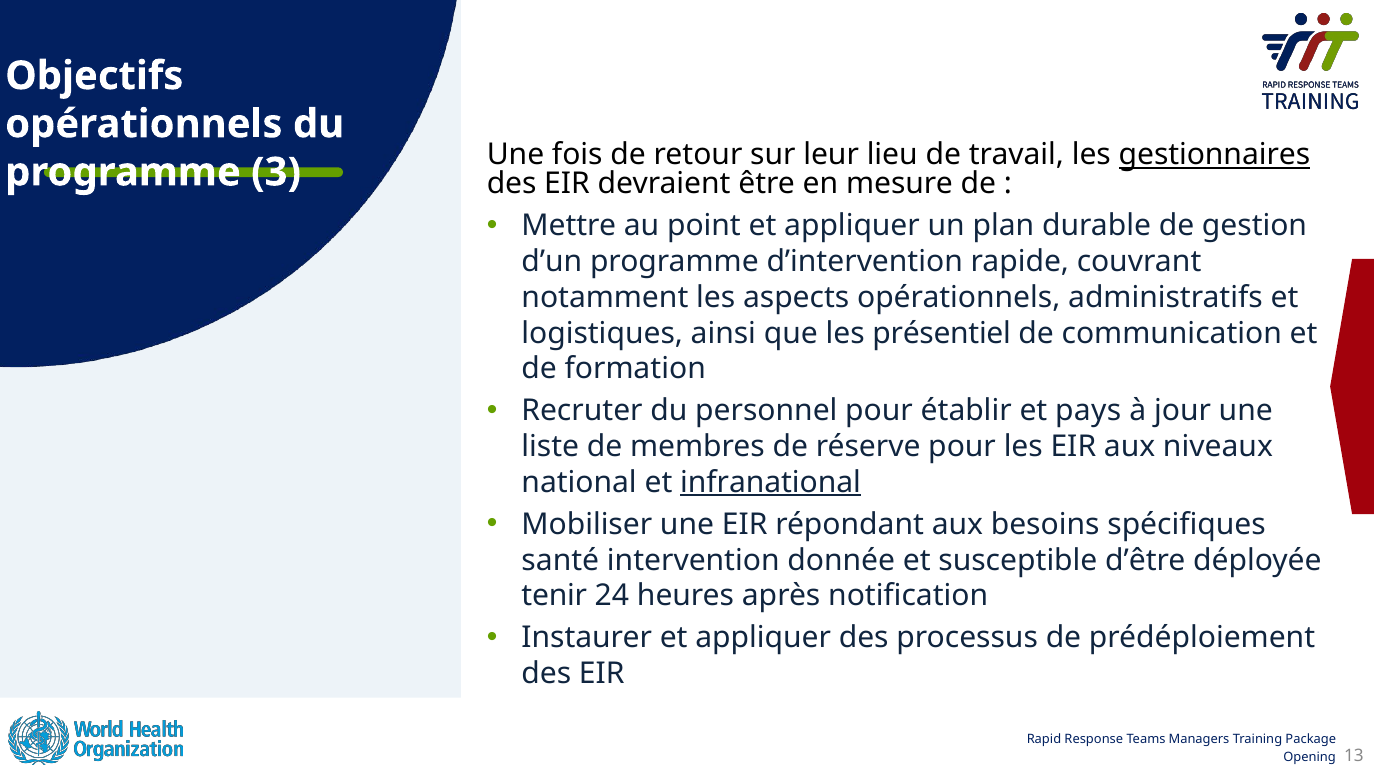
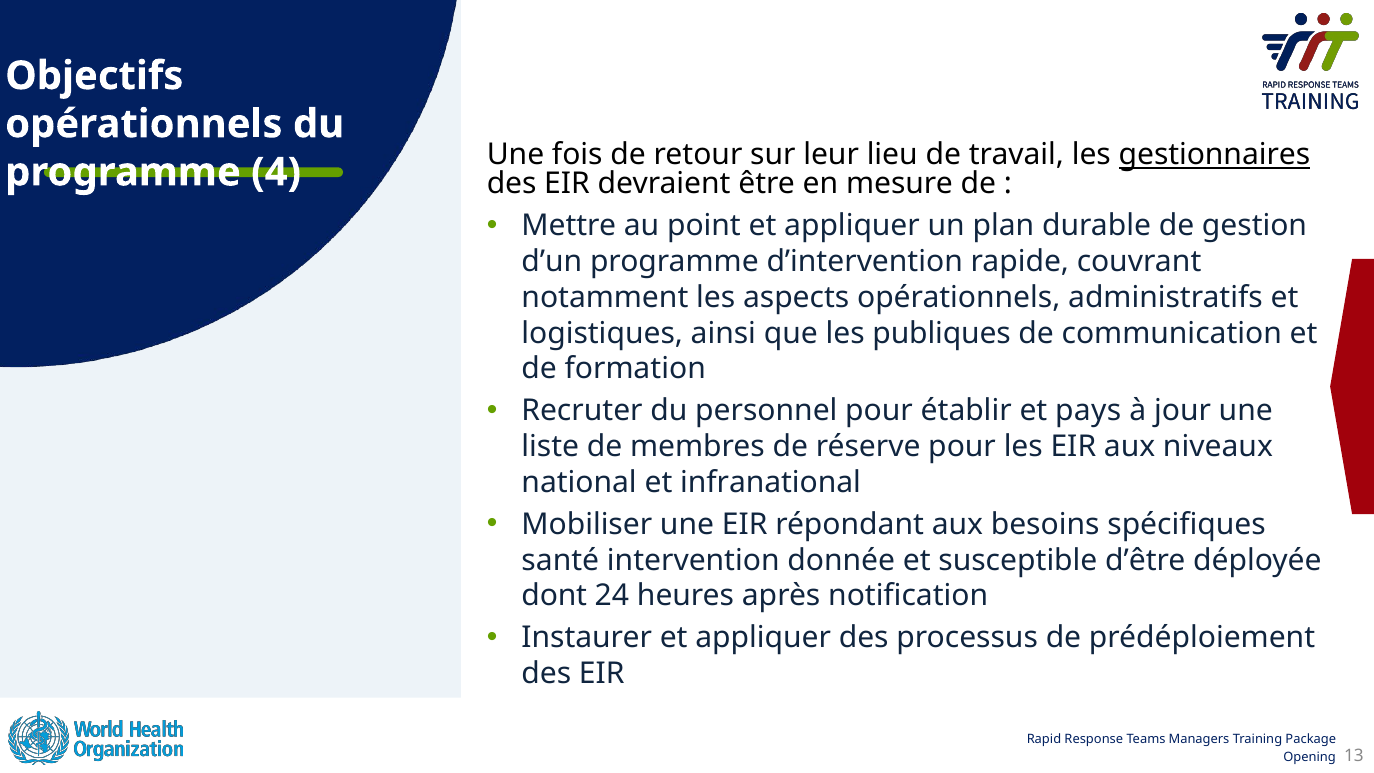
3: 3 -> 4
présentiel: présentiel -> publiques
infranational underline: present -> none
tenir: tenir -> dont
